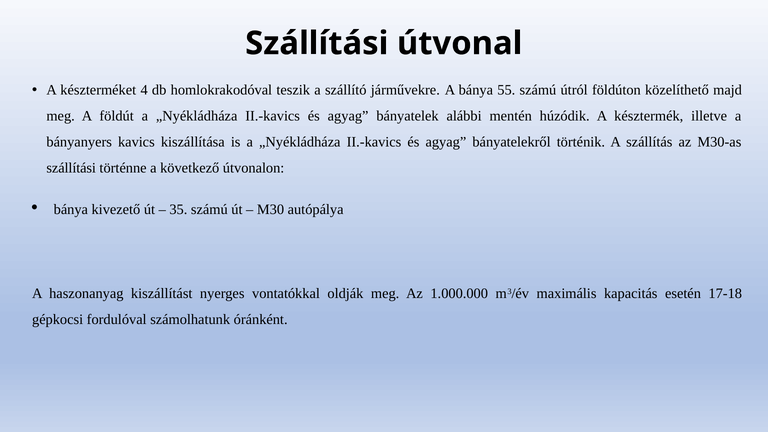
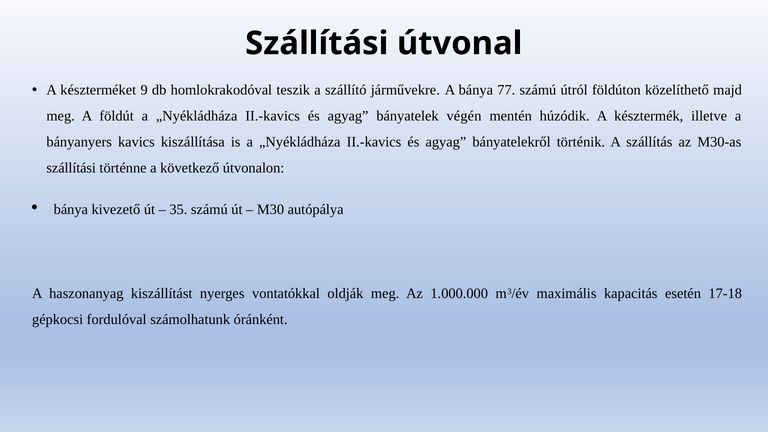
4: 4 -> 9
55: 55 -> 77
alábbi: alábbi -> végén
